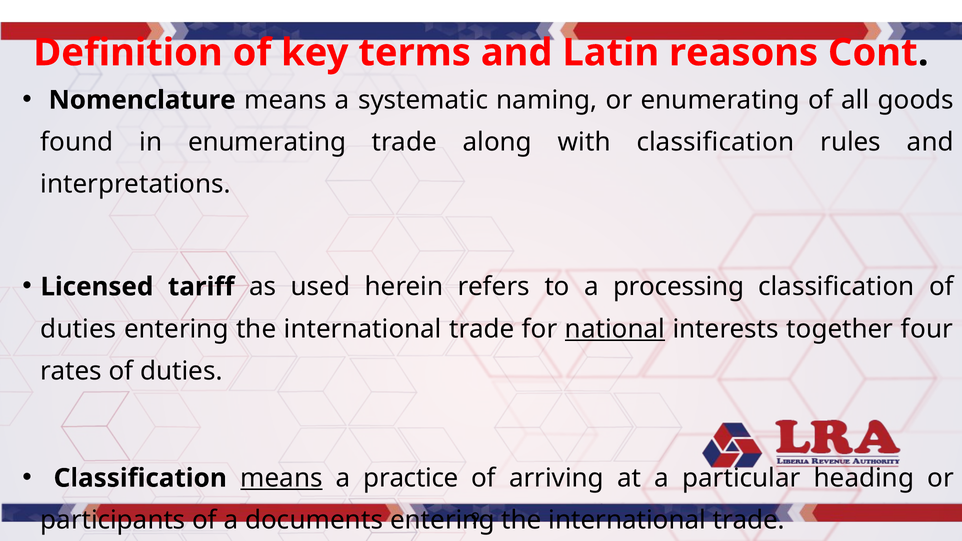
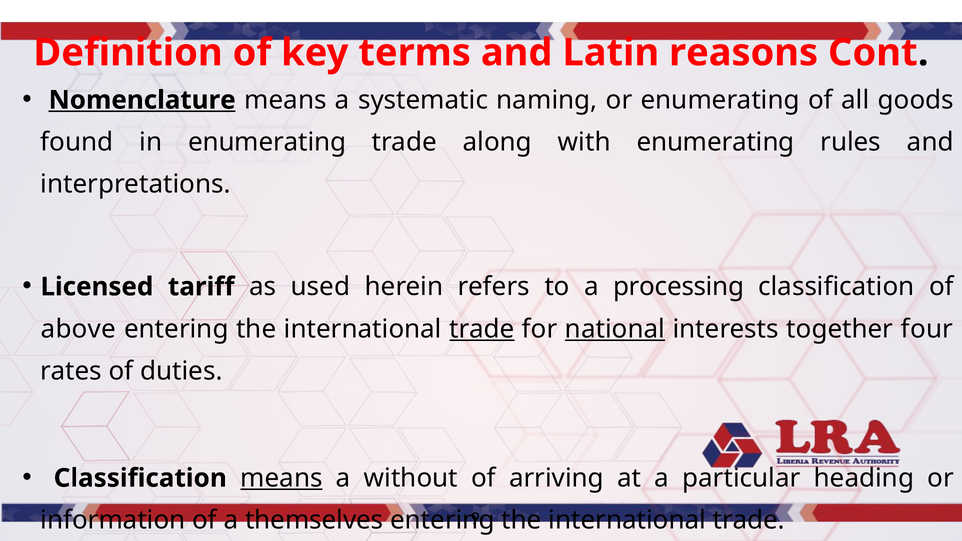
Nomenclature underline: none -> present
with classification: classification -> enumerating
duties at (78, 329): duties -> above
trade at (482, 329) underline: none -> present
practice: practice -> without
participants: participants -> information
documents: documents -> themselves
